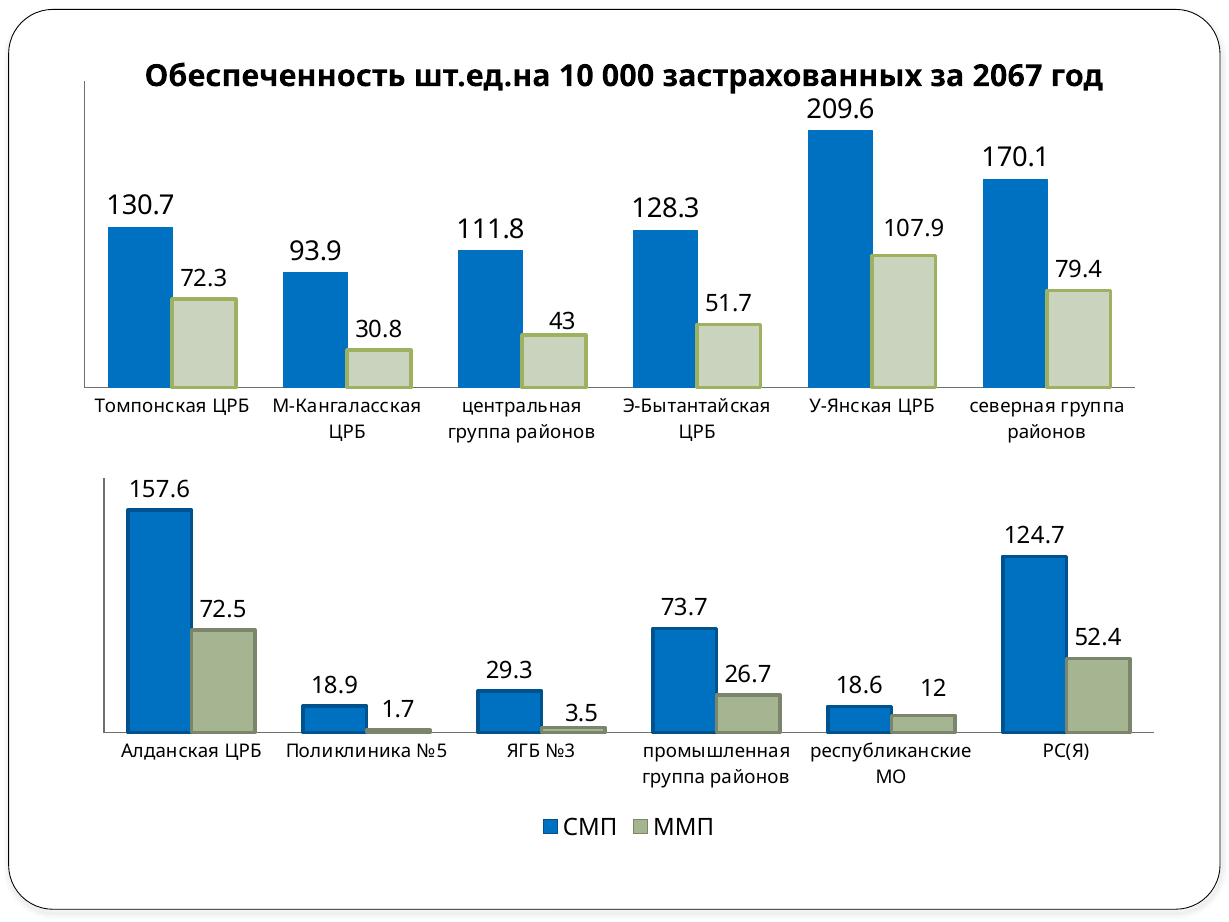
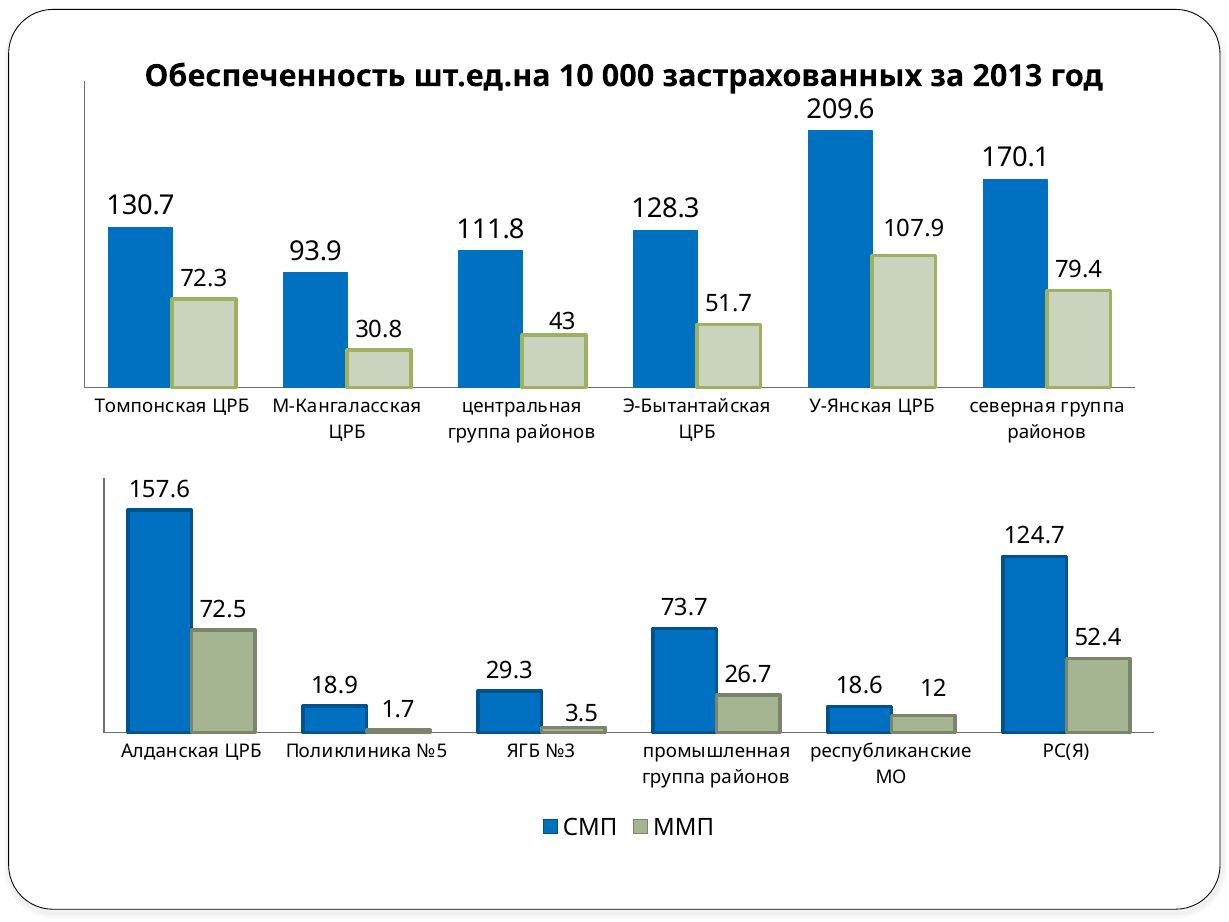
2067: 2067 -> 2013
